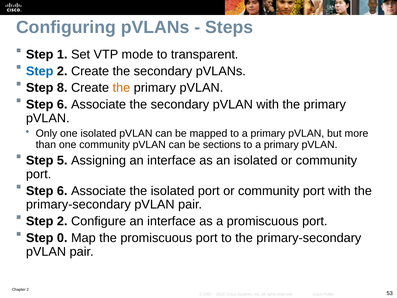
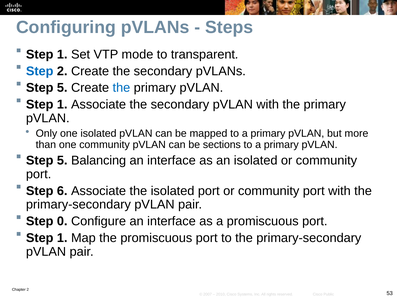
8 at (62, 88): 8 -> 5
the at (121, 88) colour: orange -> blue
6 at (62, 104): 6 -> 1
Assigning: Assigning -> Balancing
2 at (62, 221): 2 -> 0
0 at (62, 238): 0 -> 1
